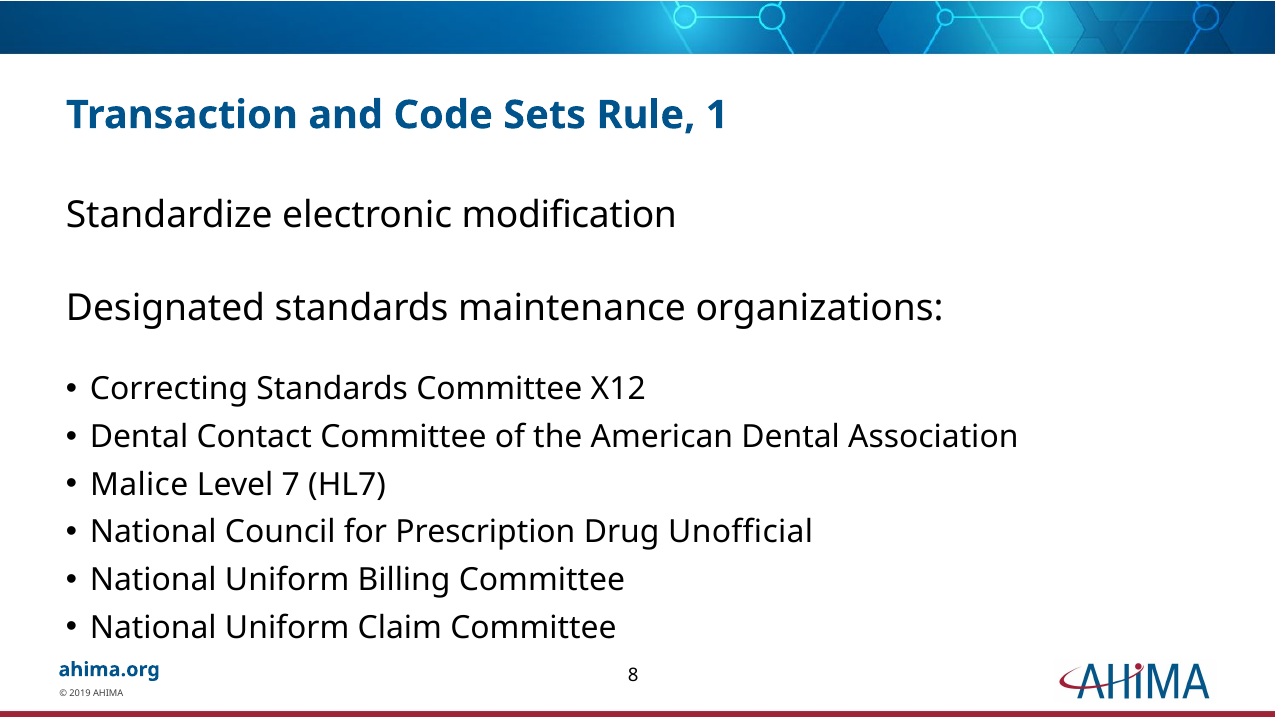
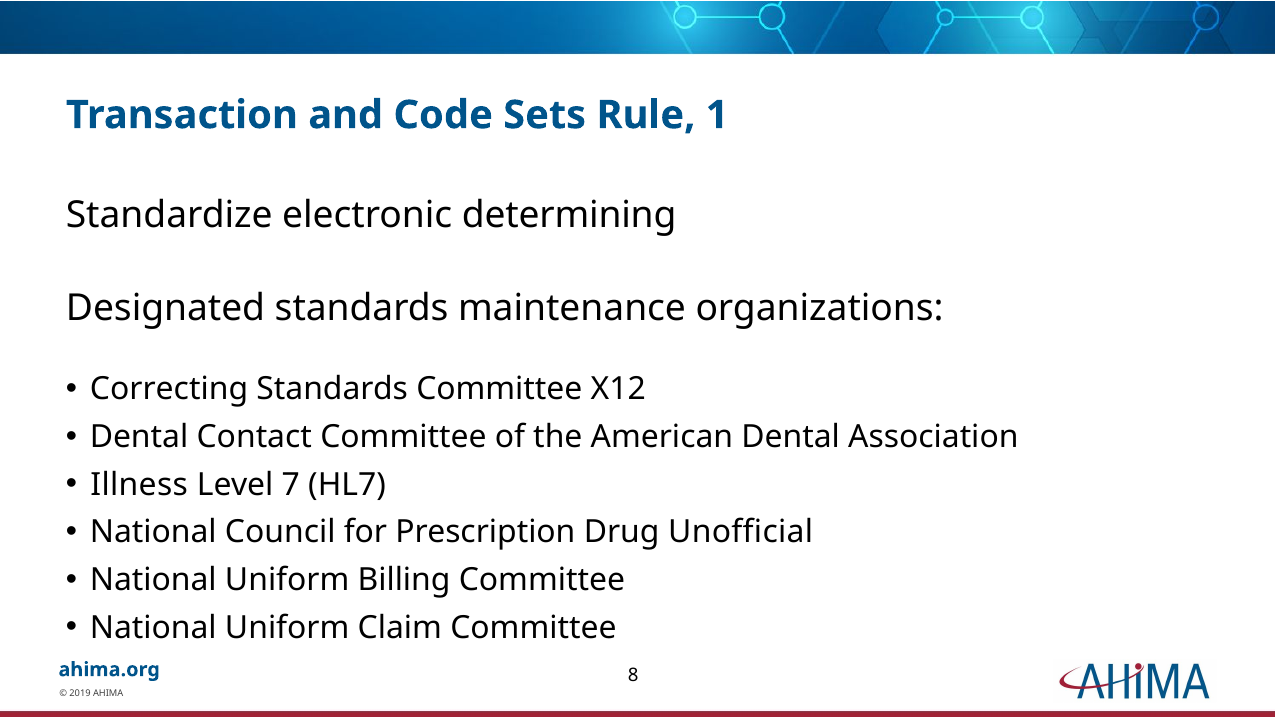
modification: modification -> determining
Malice: Malice -> Illness
